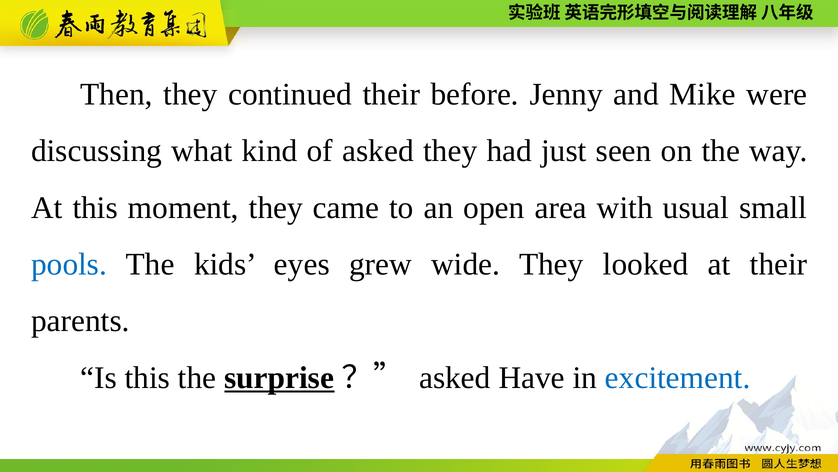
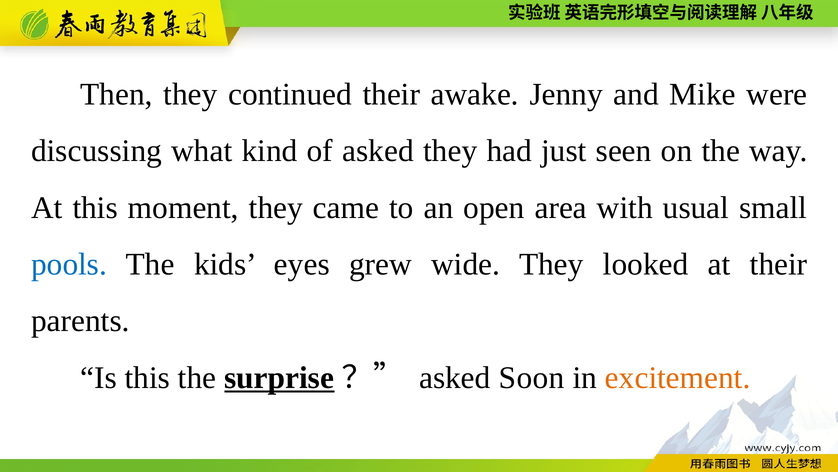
before: before -> awake
Have: Have -> Soon
excitement colour: blue -> orange
